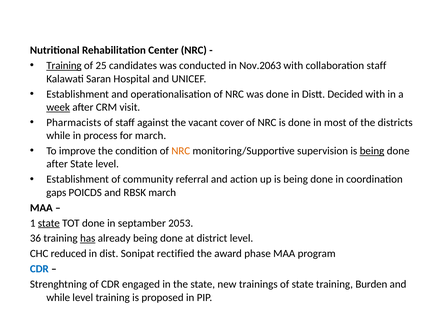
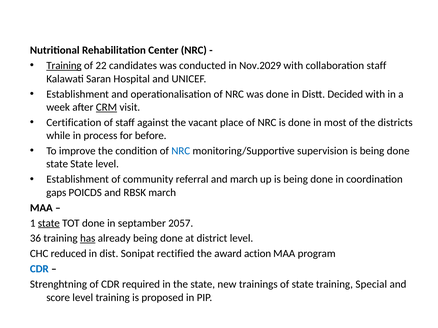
25: 25 -> 22
Nov.2063: Nov.2063 -> Nov.2029
week underline: present -> none
CRM underline: none -> present
Pharmacists: Pharmacists -> Certification
cover: cover -> place
for march: march -> before
NRC at (181, 151) colour: orange -> blue
being at (372, 151) underline: present -> none
after at (57, 164): after -> state
and action: action -> march
2053: 2053 -> 2057
phase: phase -> action
engaged: engaged -> required
Burden: Burden -> Special
while at (58, 298): while -> score
